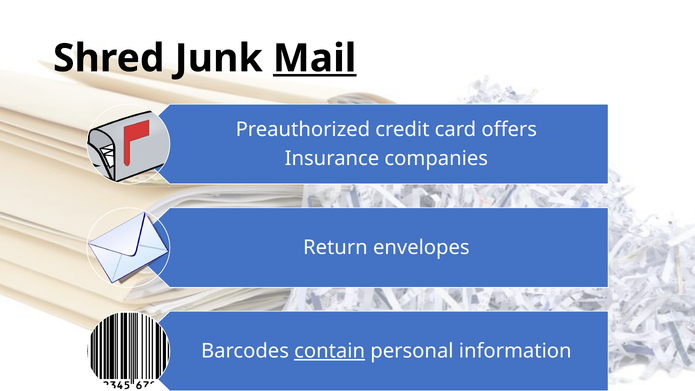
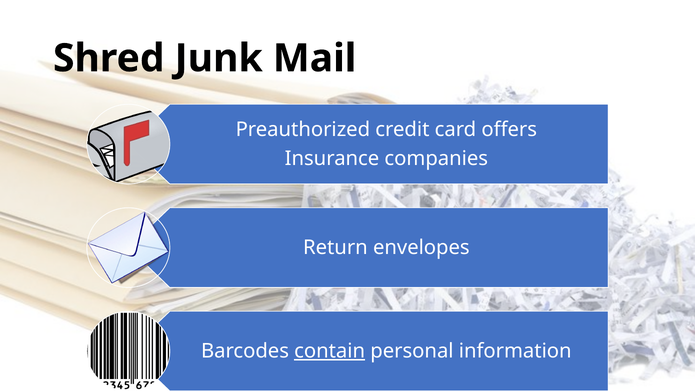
Mail underline: present -> none
